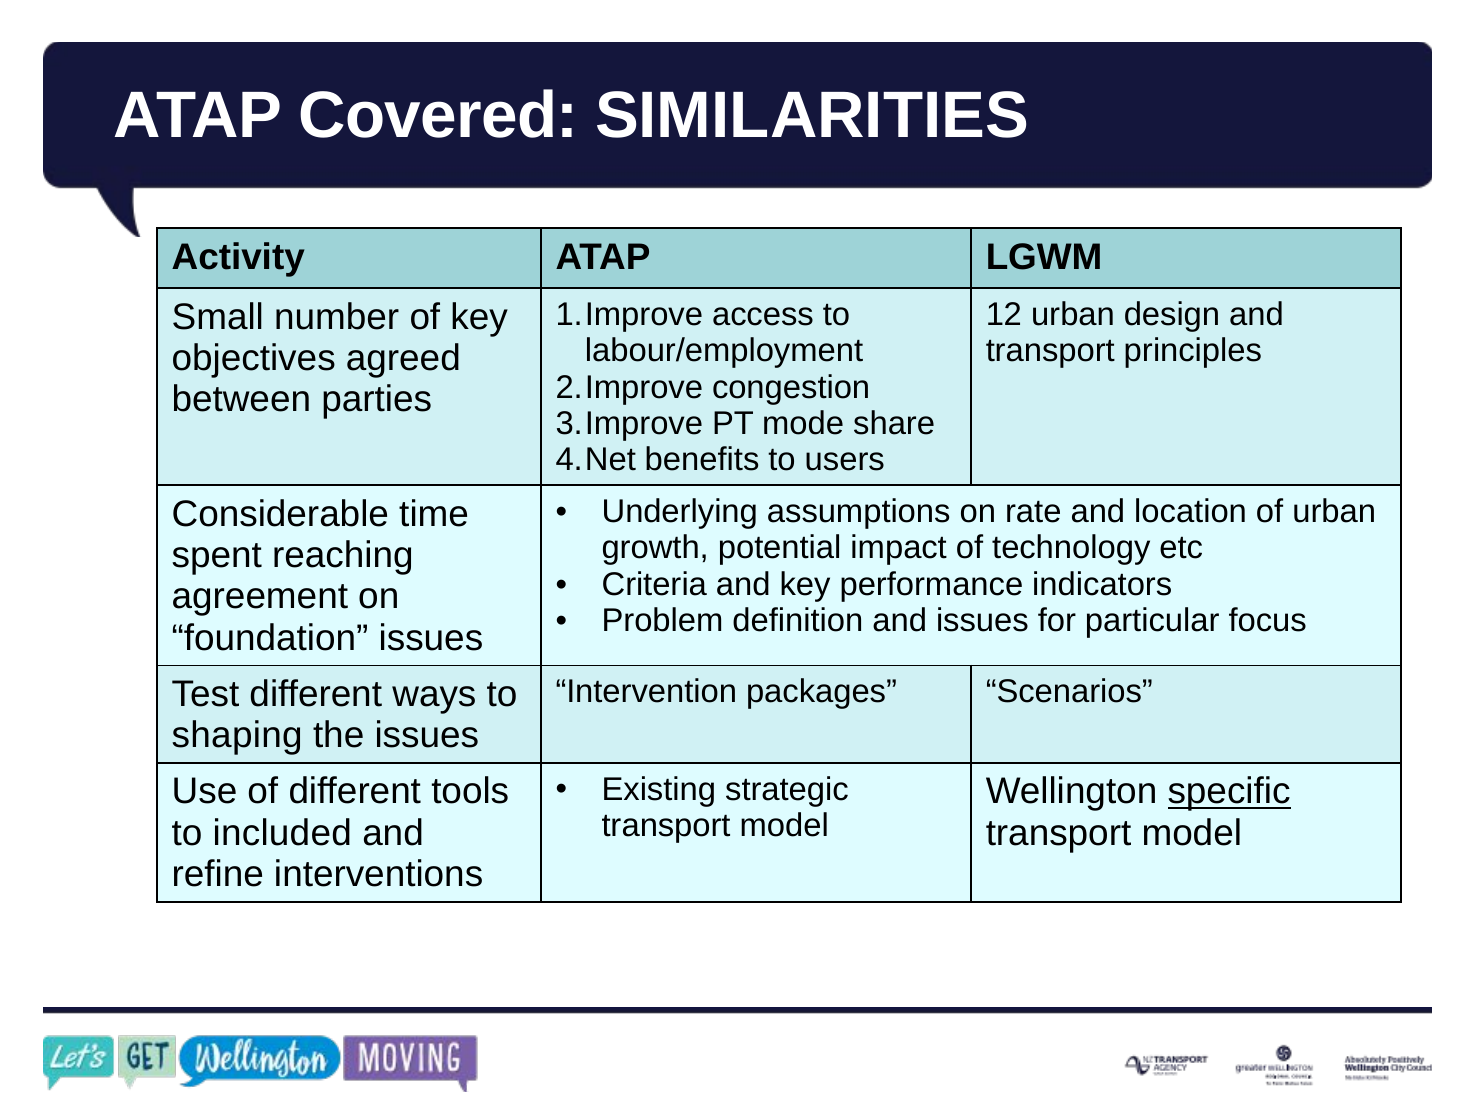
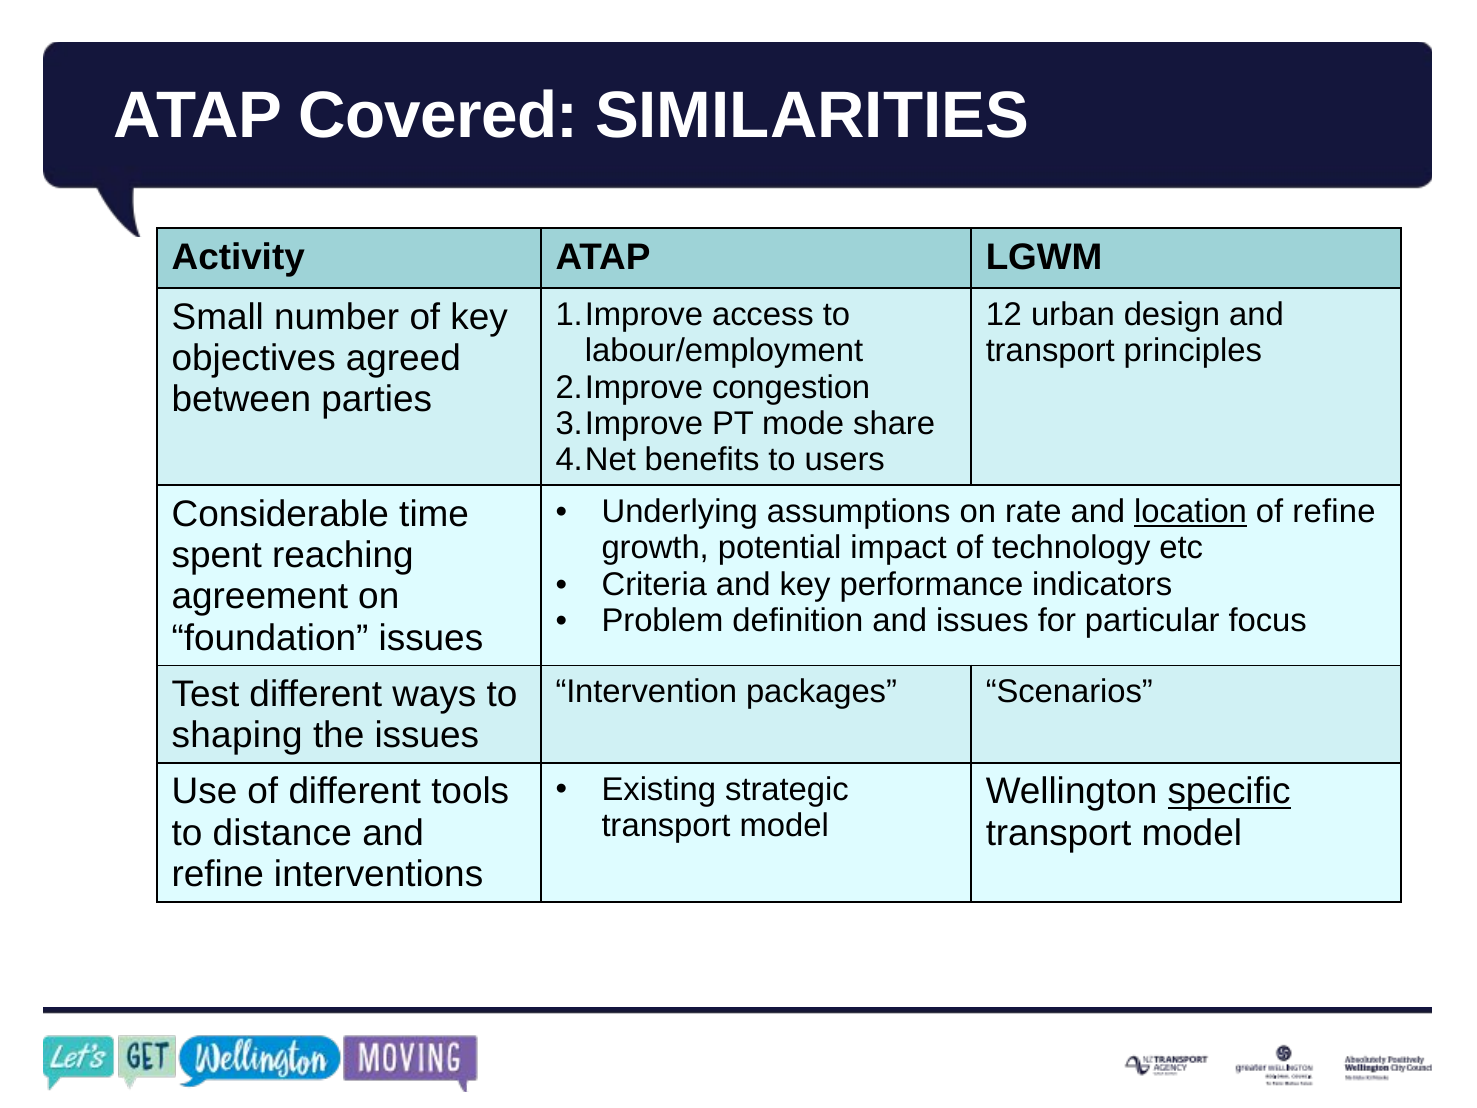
location underline: none -> present
of urban: urban -> refine
included: included -> distance
